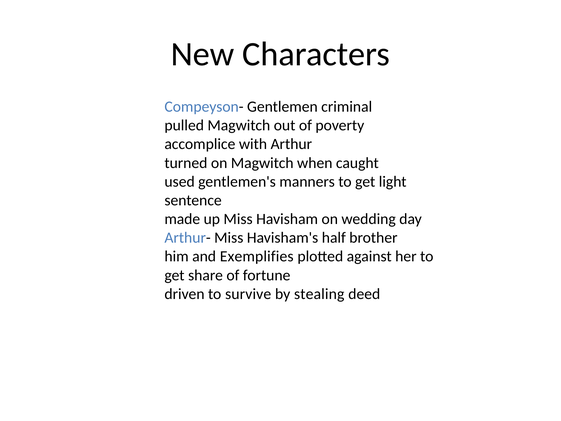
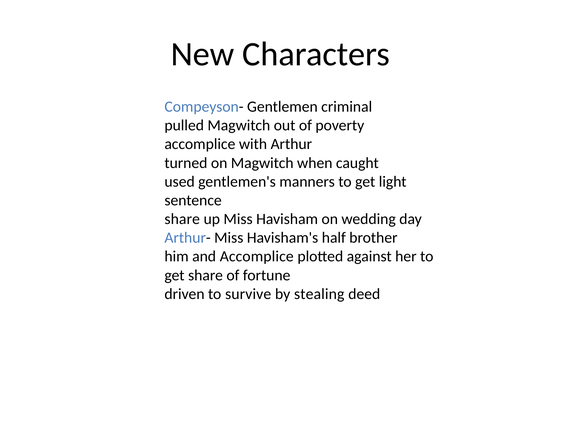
made at (182, 219): made -> share
and Exemplifies: Exemplifies -> Accomplice
